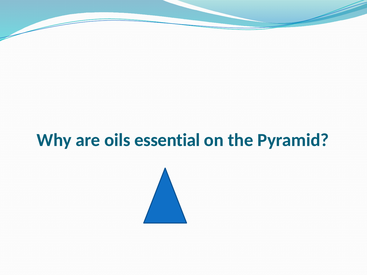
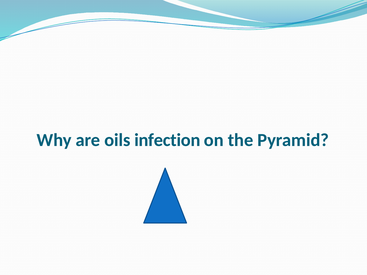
essential: essential -> infection
